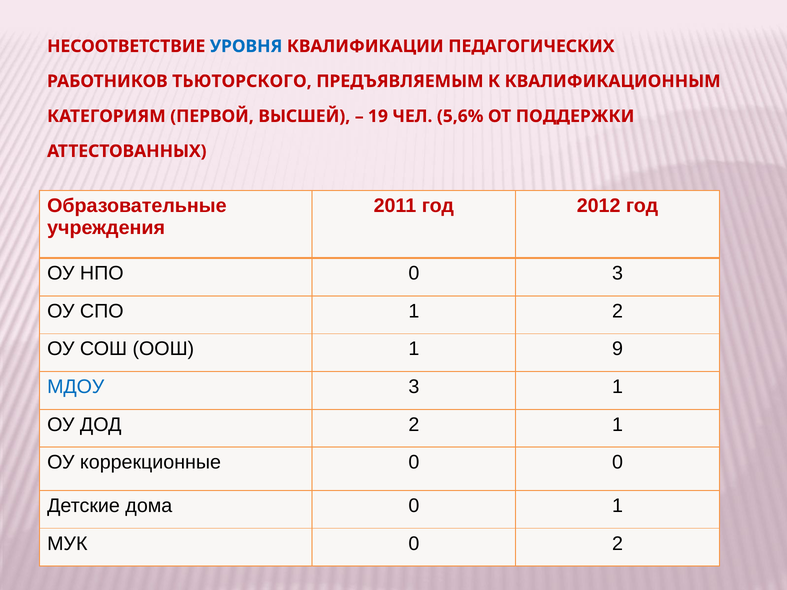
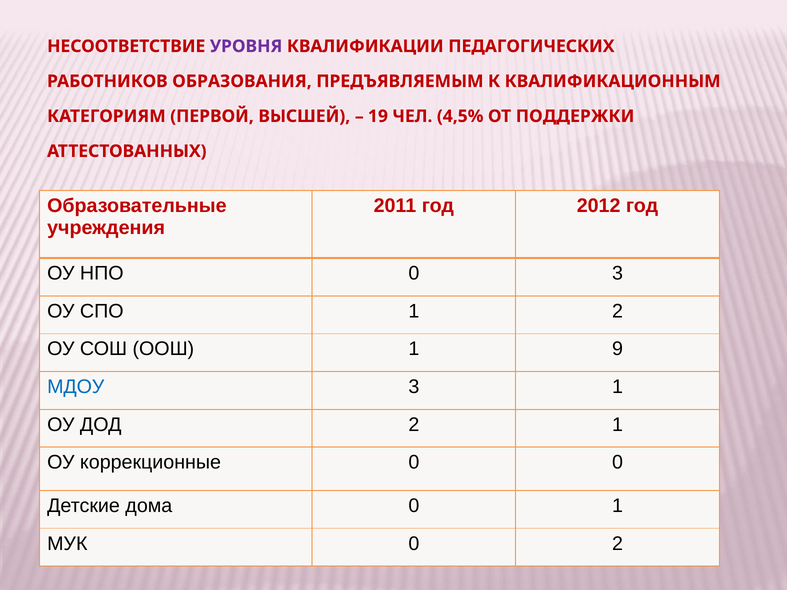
УРОВНЯ colour: blue -> purple
ТЬЮТОРСКОГО: ТЬЮТОРСКОГО -> ОБРАЗОВАНИЯ
5,6%: 5,6% -> 4,5%
